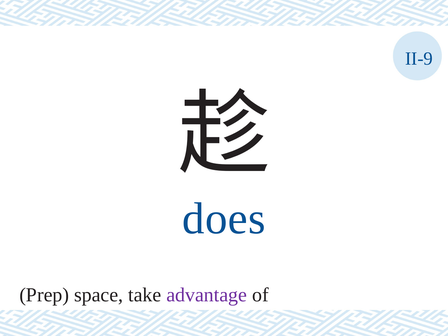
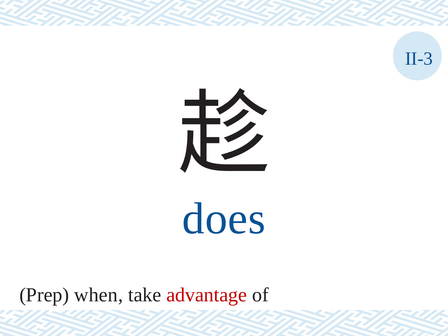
II-9: II-9 -> II-3
space: space -> when
advantage colour: purple -> red
